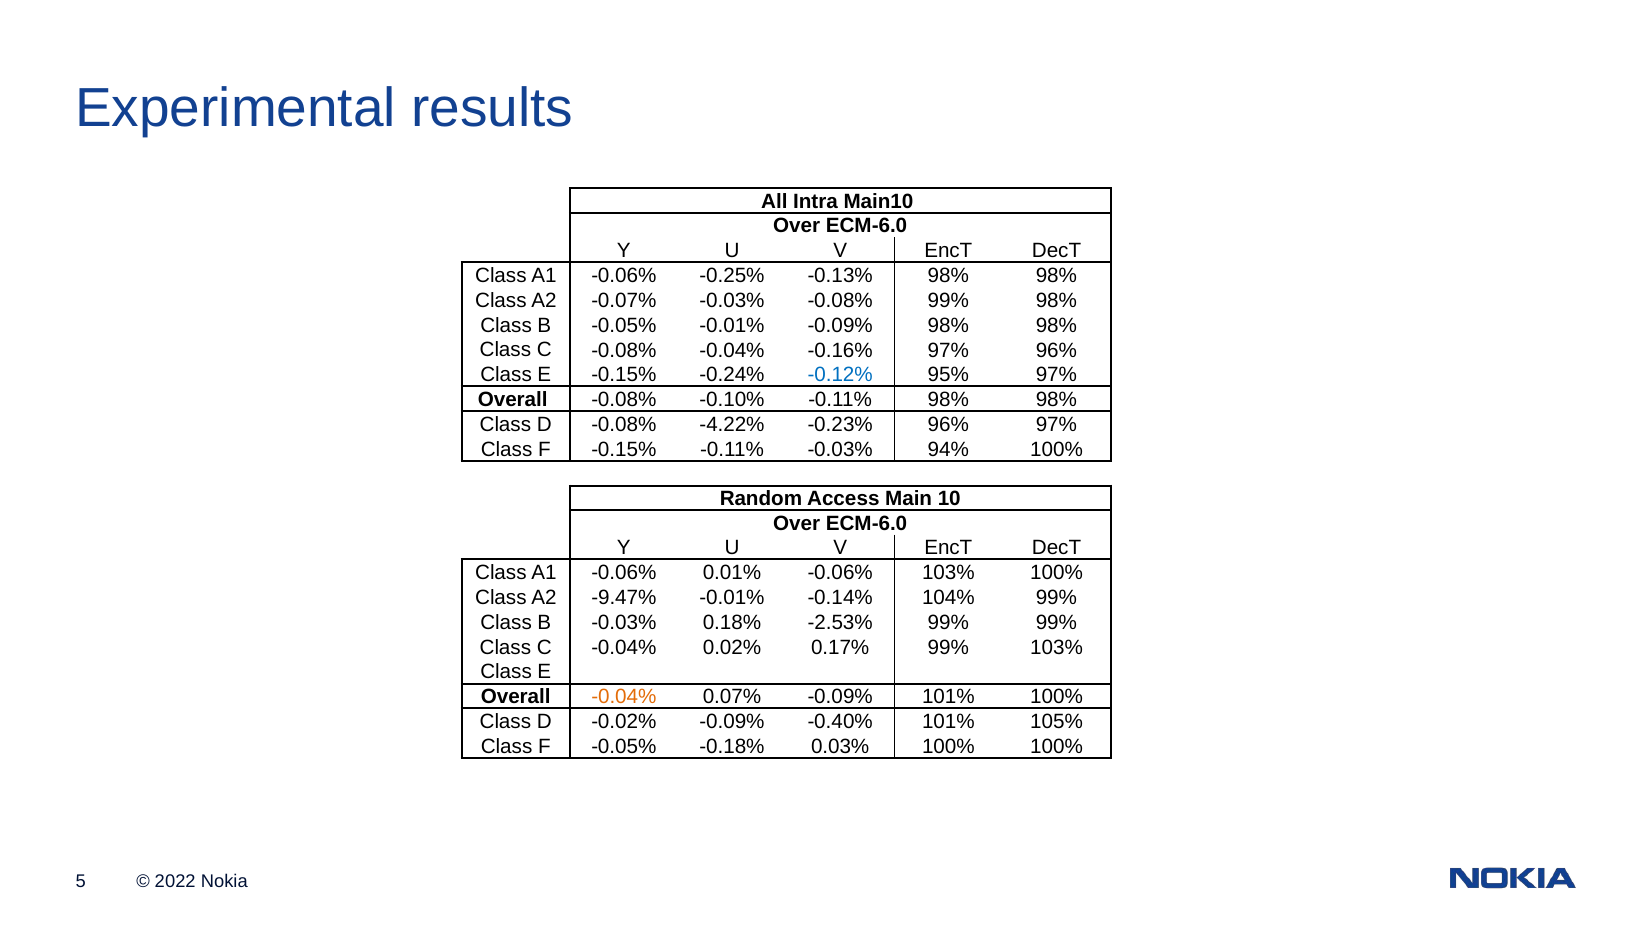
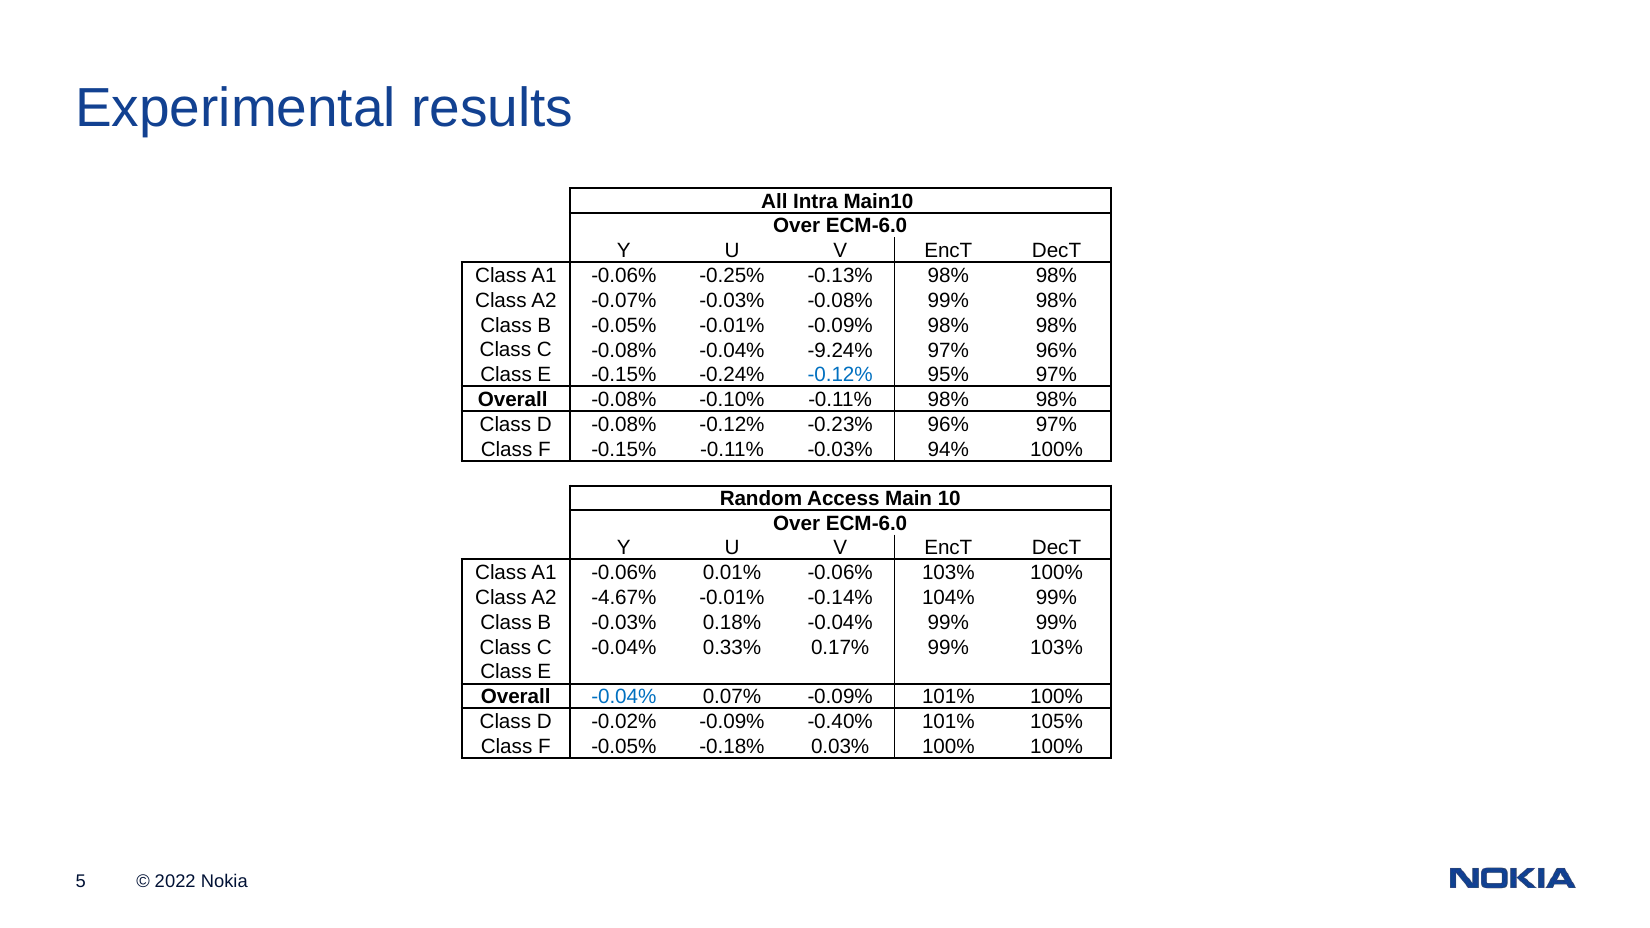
-0.16%: -0.16% -> -9.24%
-0.08% -4.22%: -4.22% -> -0.12%
-9.47%: -9.47% -> -4.67%
0.18% -2.53%: -2.53% -> -0.04%
0.02%: 0.02% -> 0.33%
-0.04% at (624, 697) colour: orange -> blue
